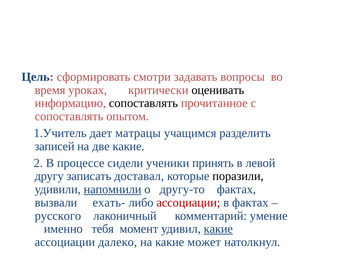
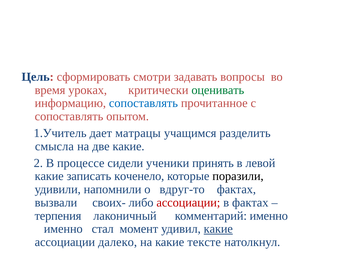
оценивать colour: black -> green
сопоставлять at (143, 103) colour: black -> blue
записей at (55, 146): записей -> смысла
другу at (49, 176): другу -> какие
доставал: доставал -> коченело
напомнили underline: present -> none
другу-то: другу-то -> вдруг-то
ехать-: ехать- -> своих-
русского: русского -> терпения
комментарий умение: умение -> именно
тебя: тебя -> стал
может: может -> тексте
